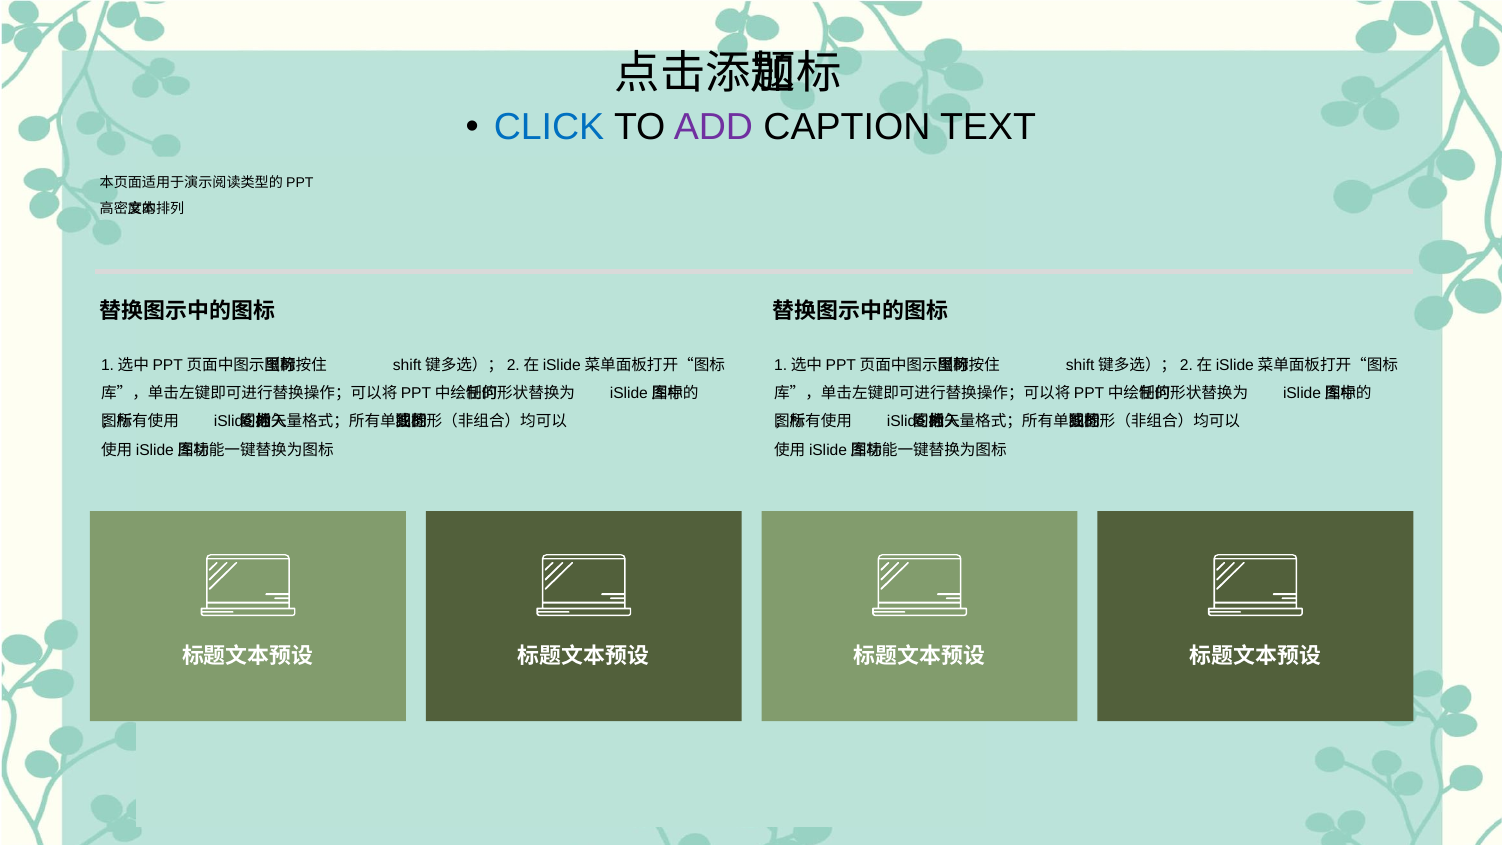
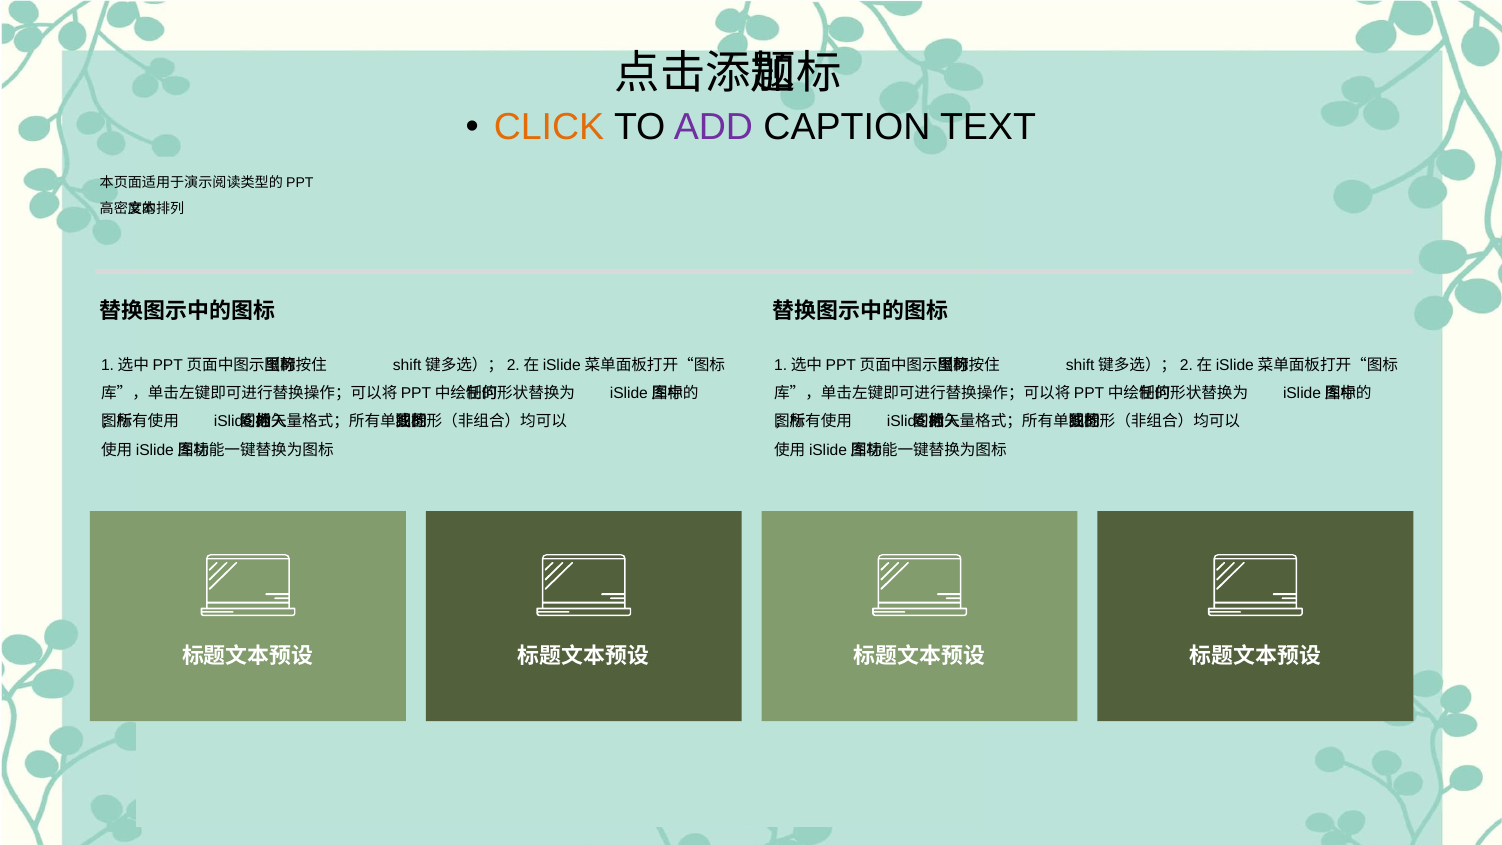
CLICK colour: blue -> orange
